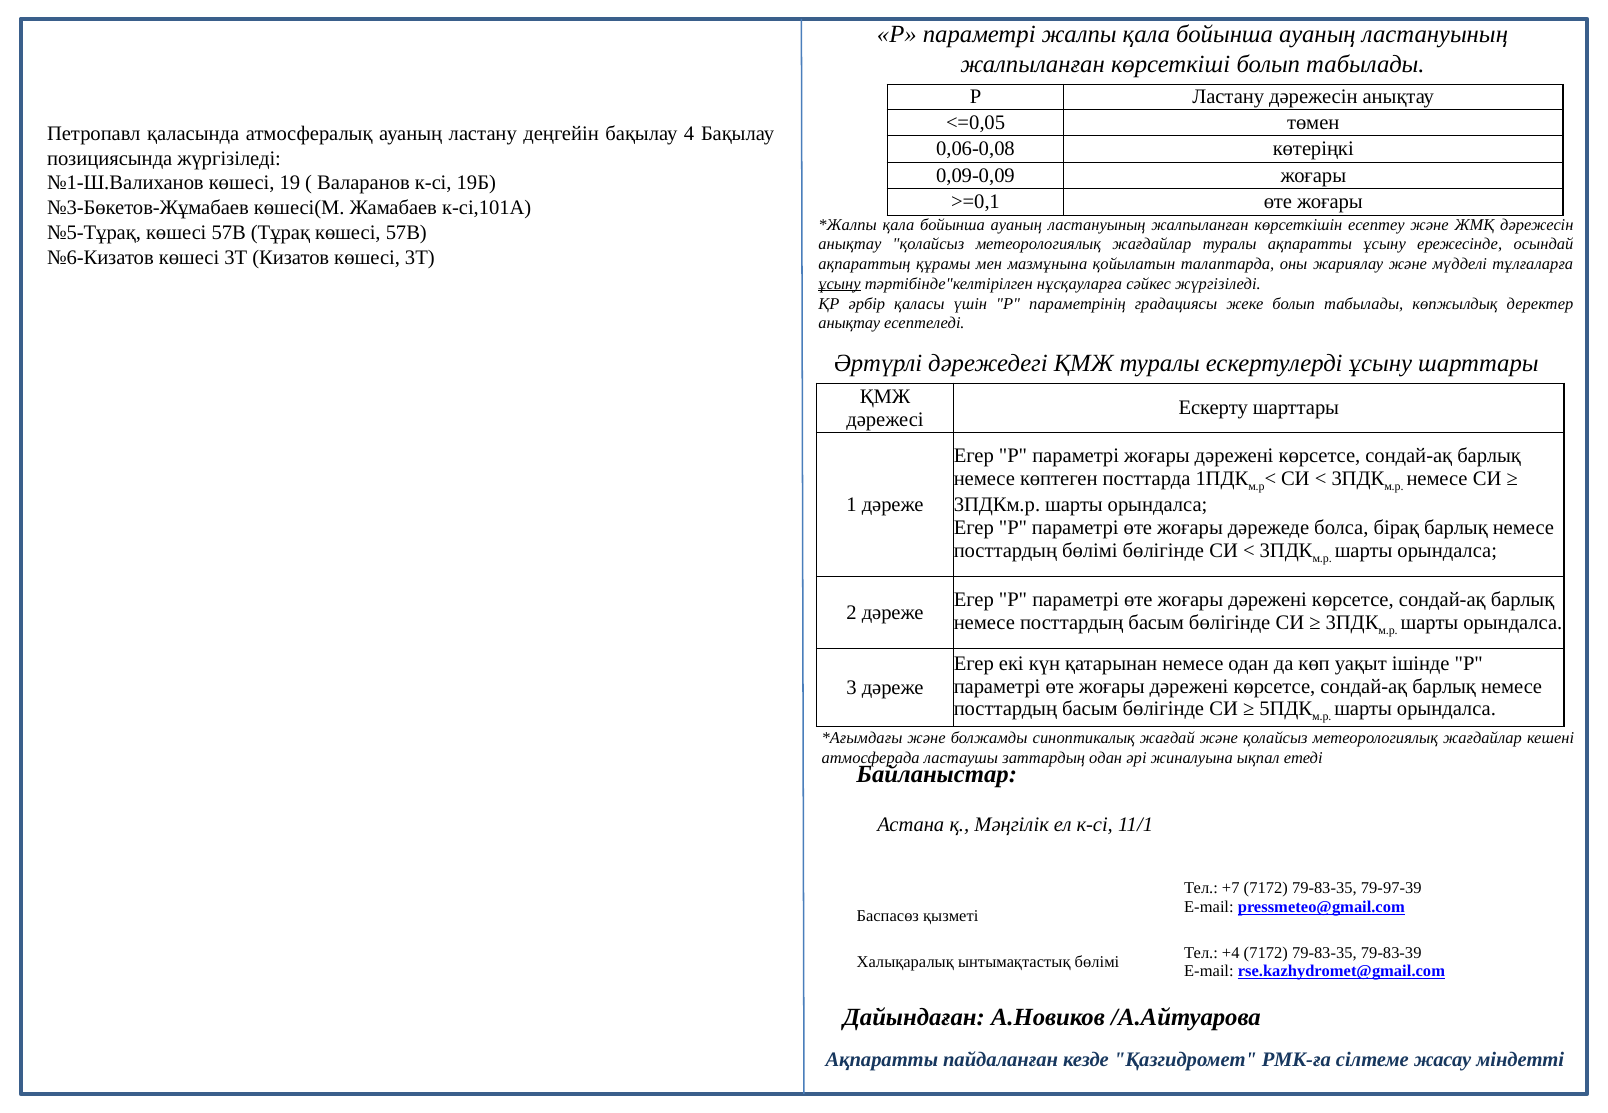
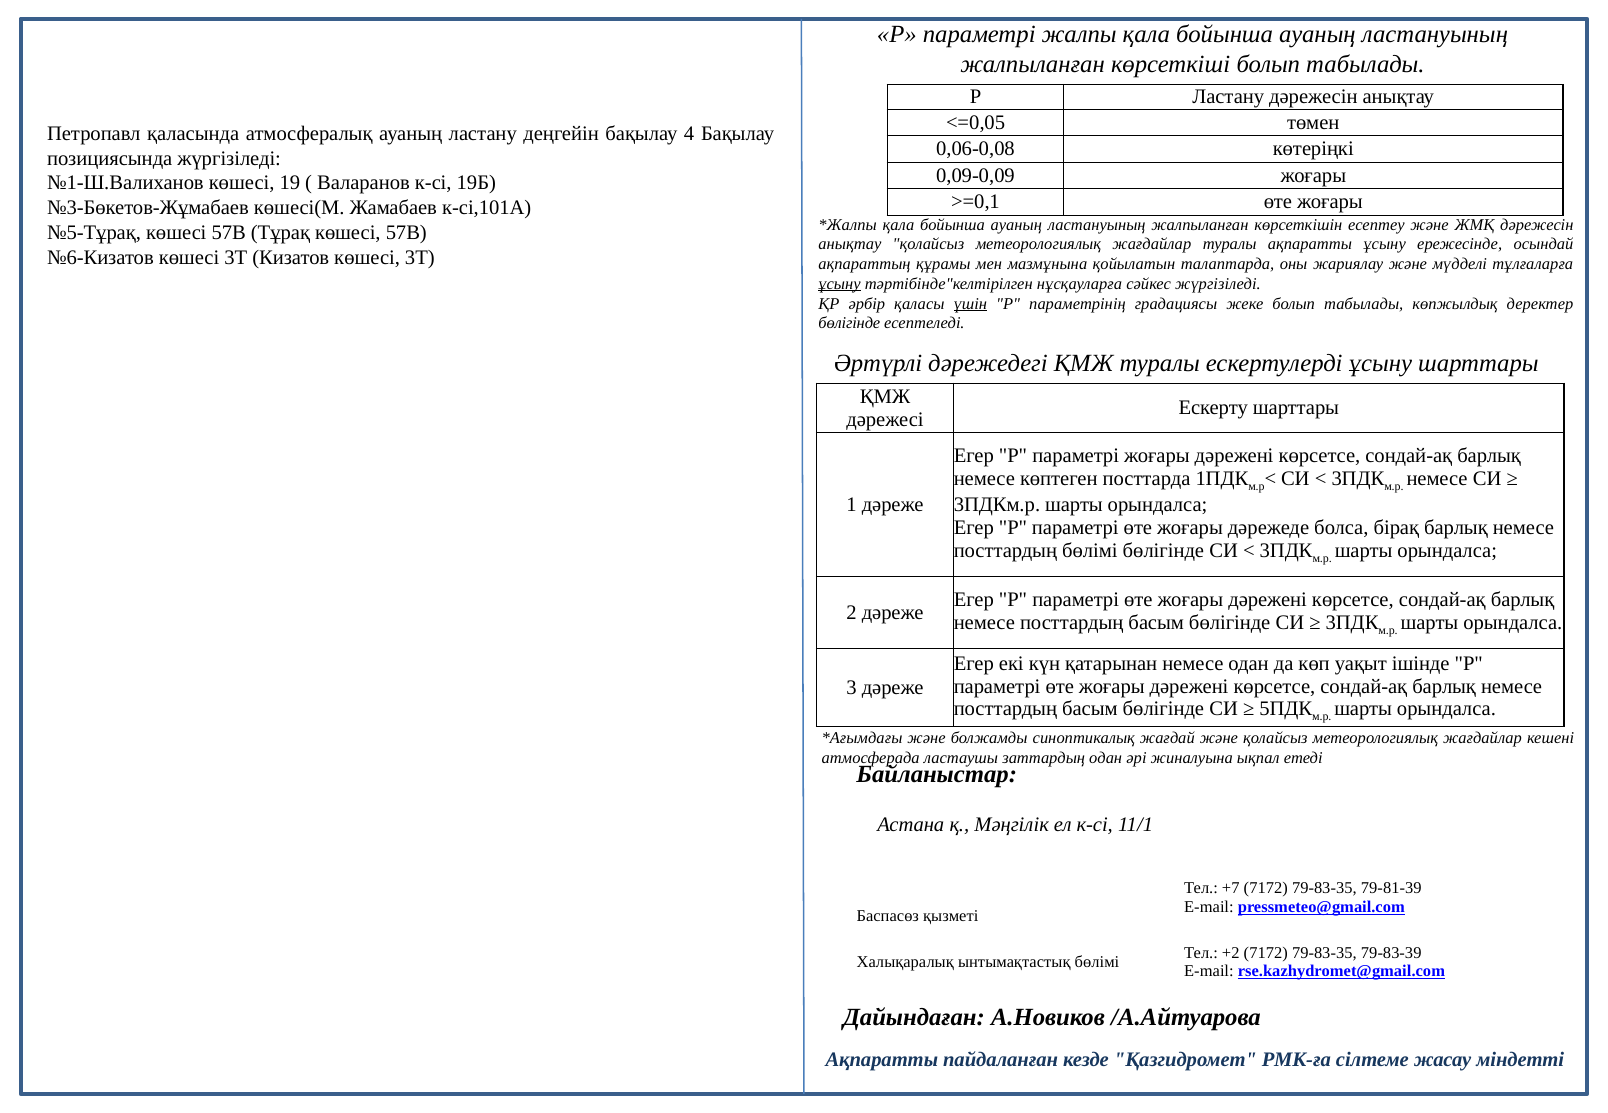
үшін underline: none -> present
анықтау at (849, 323): анықтау -> бөлігінде
79-97-39: 79-97-39 -> 79-81-39
+4: +4 -> +2
